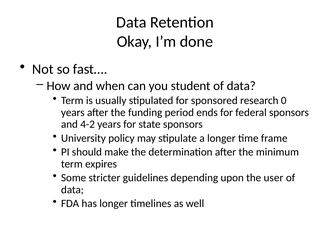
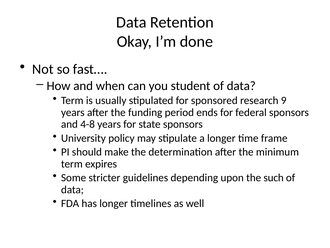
0: 0 -> 9
4-2: 4-2 -> 4-8
user: user -> such
